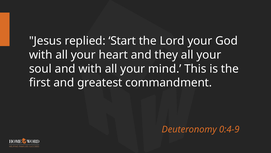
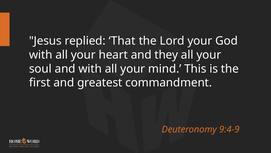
Start: Start -> That
0:4-9: 0:4-9 -> 9:4-9
